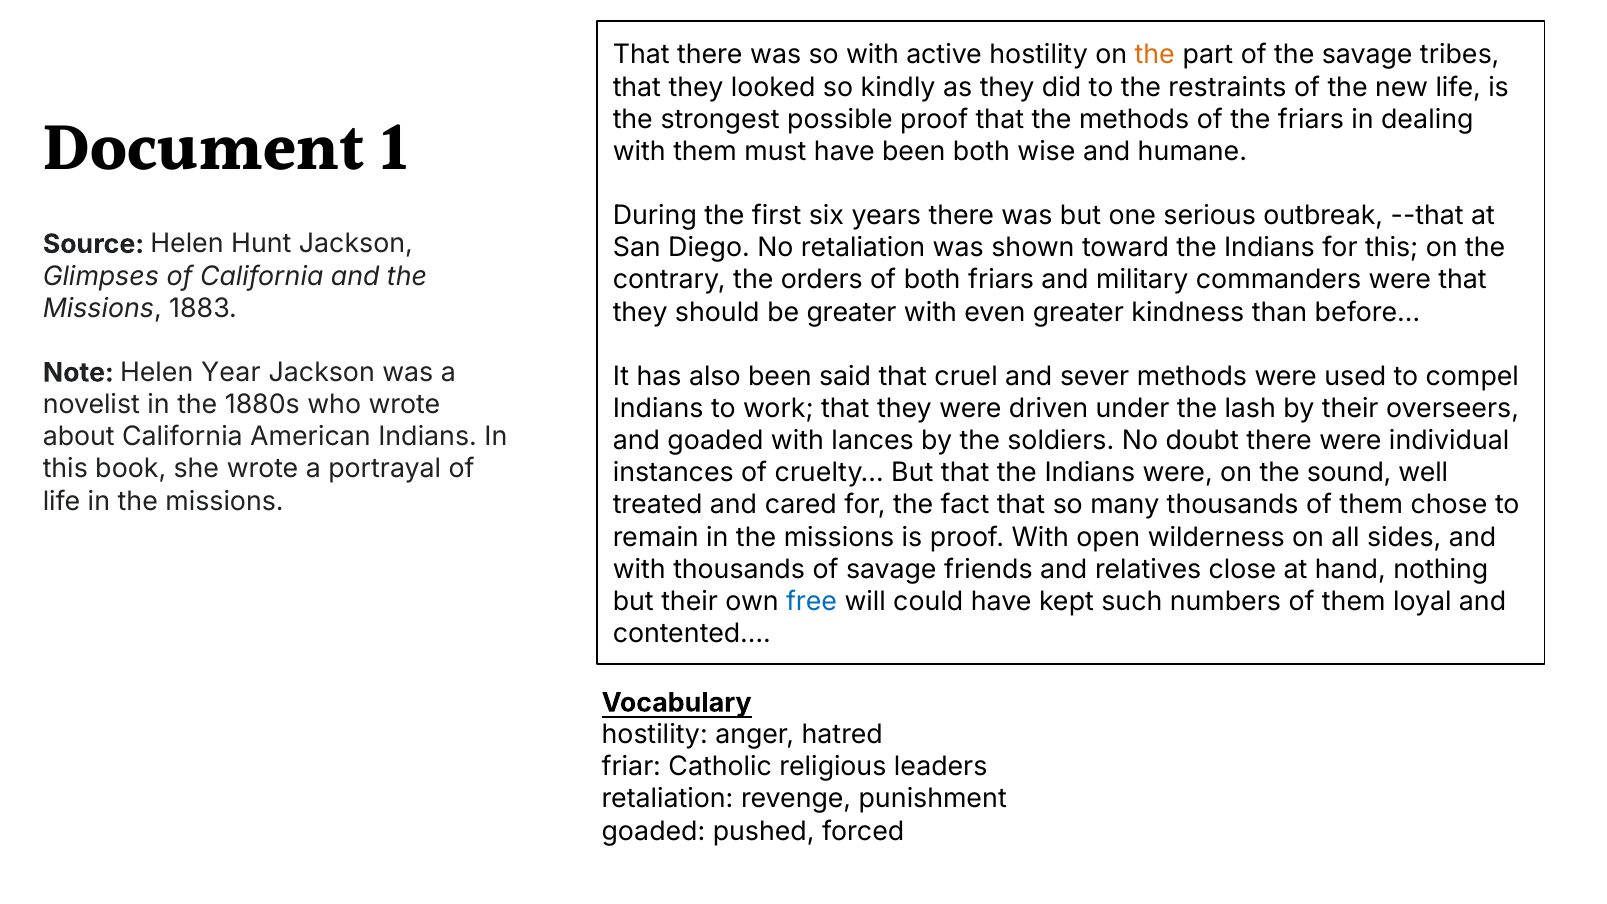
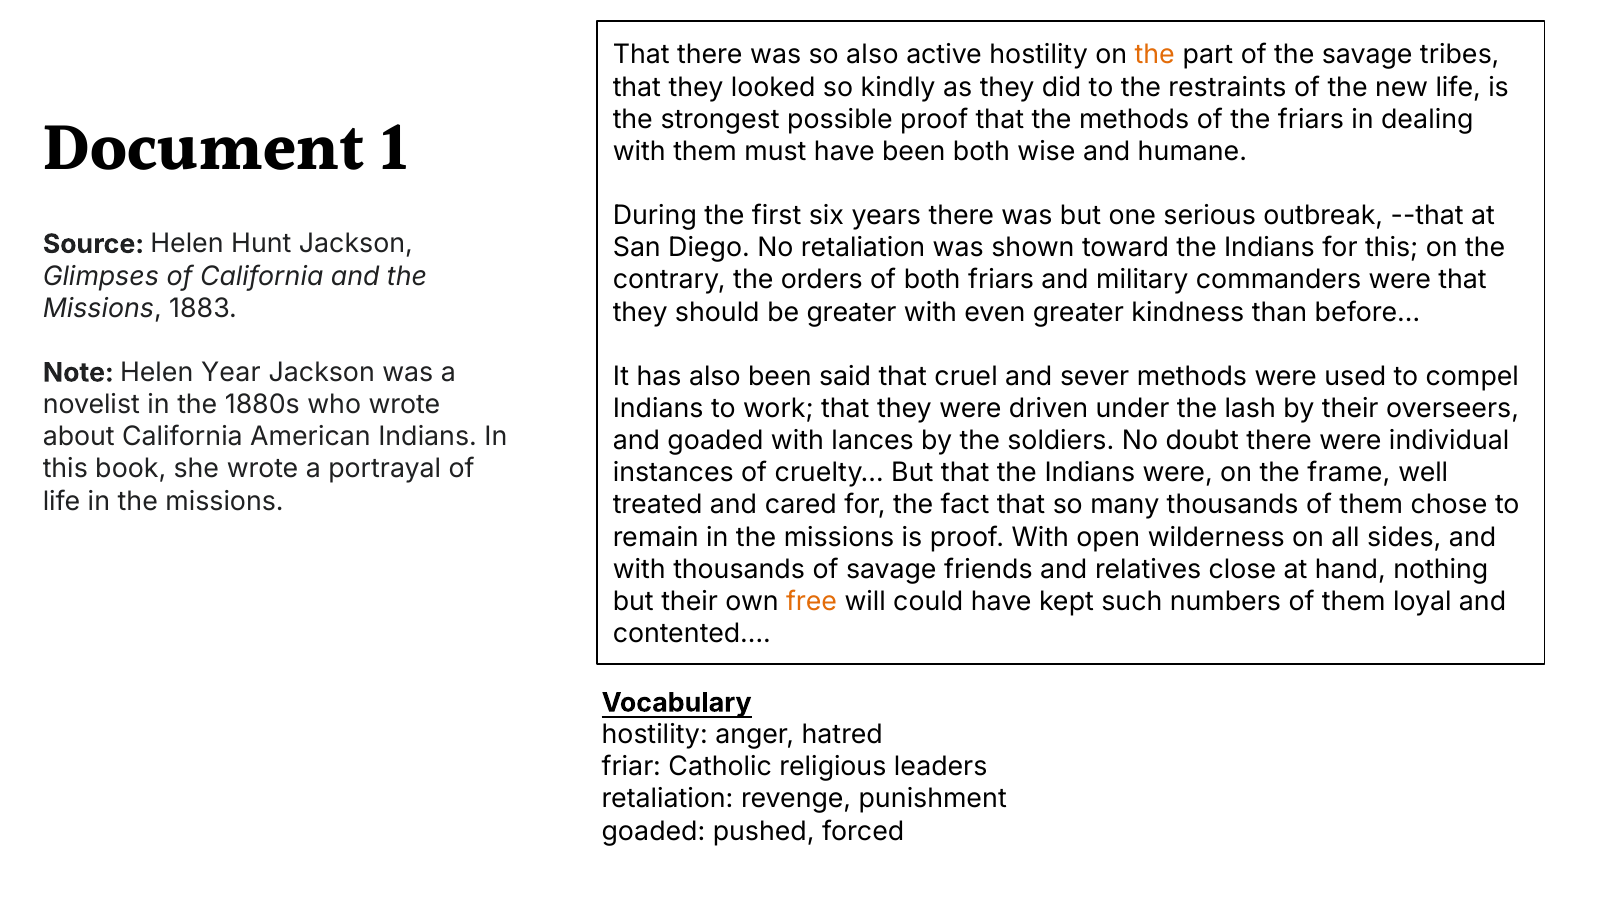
so with: with -> also
sound: sound -> frame
free colour: blue -> orange
